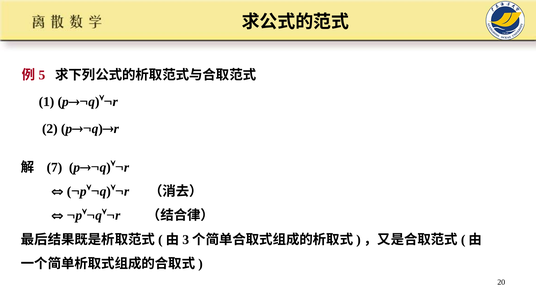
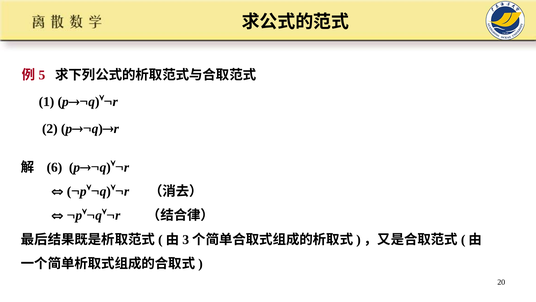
7: 7 -> 6
